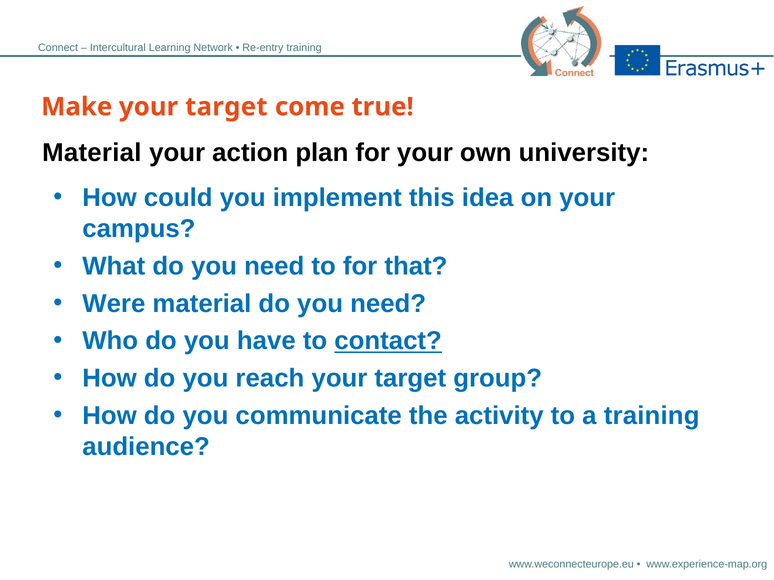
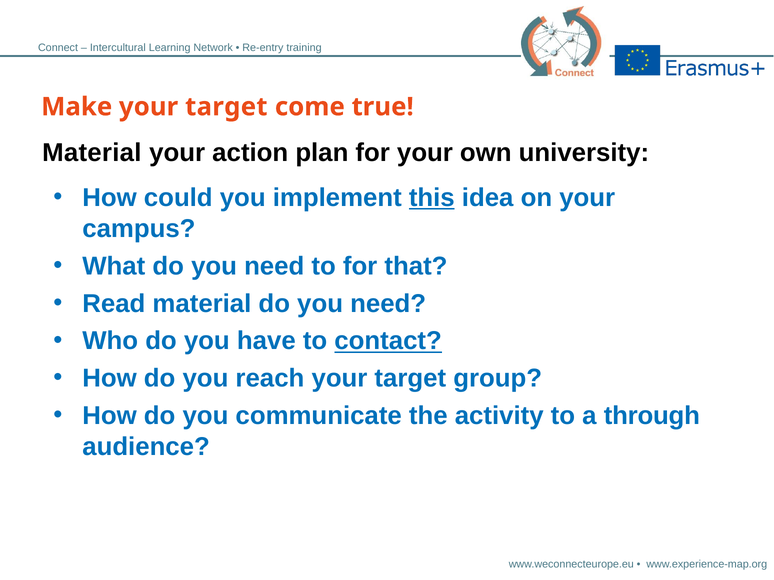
this underline: none -> present
Were: Were -> Read
a training: training -> through
